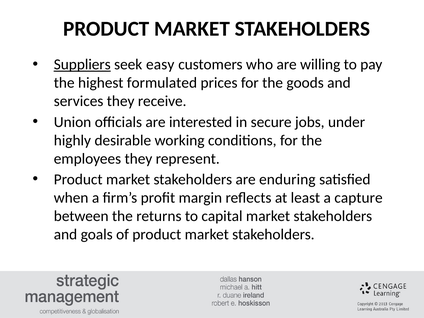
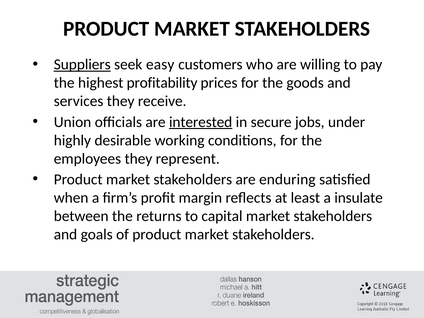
formulated: formulated -> profitability
interested underline: none -> present
capture: capture -> insulate
